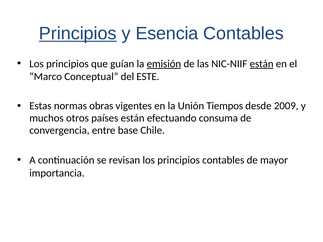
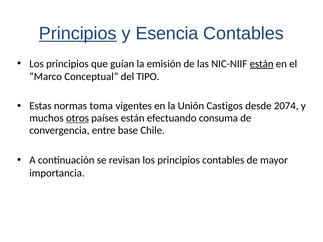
emisión underline: present -> none
ESTE: ESTE -> TIPO
obras: obras -> toma
Tiempos: Tiempos -> Castigos
2009: 2009 -> 2074
otros underline: none -> present
